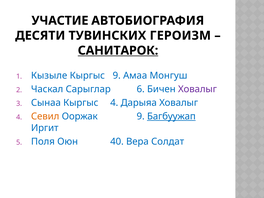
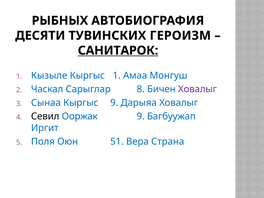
УЧАСТИЕ: УЧАСТИЕ -> РЫБНЫХ
Кыргыс 9: 9 -> 1
6: 6 -> 8
Кыргыс 4: 4 -> 9
Севил colour: orange -> black
Багбуужап underline: present -> none
40: 40 -> 51
Солдат: Солдат -> Страна
